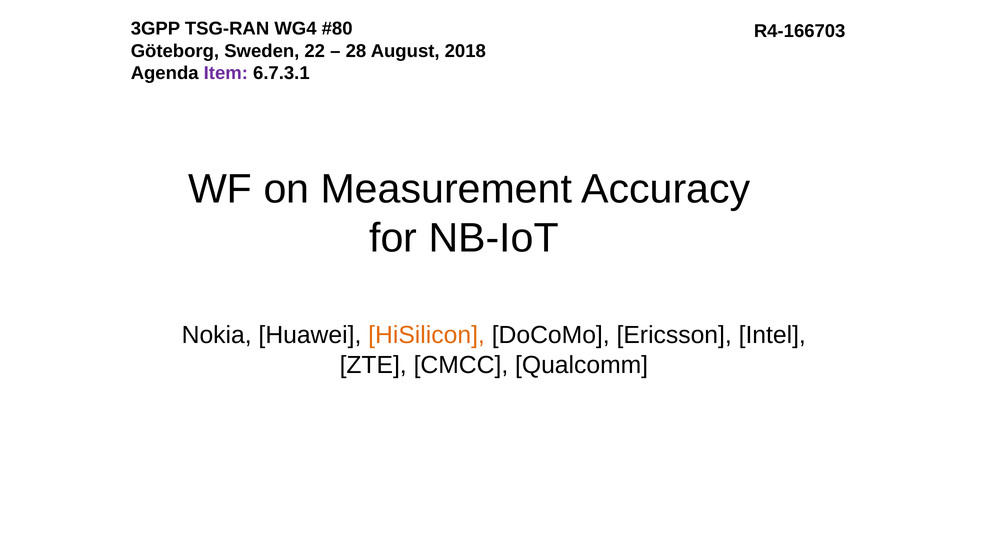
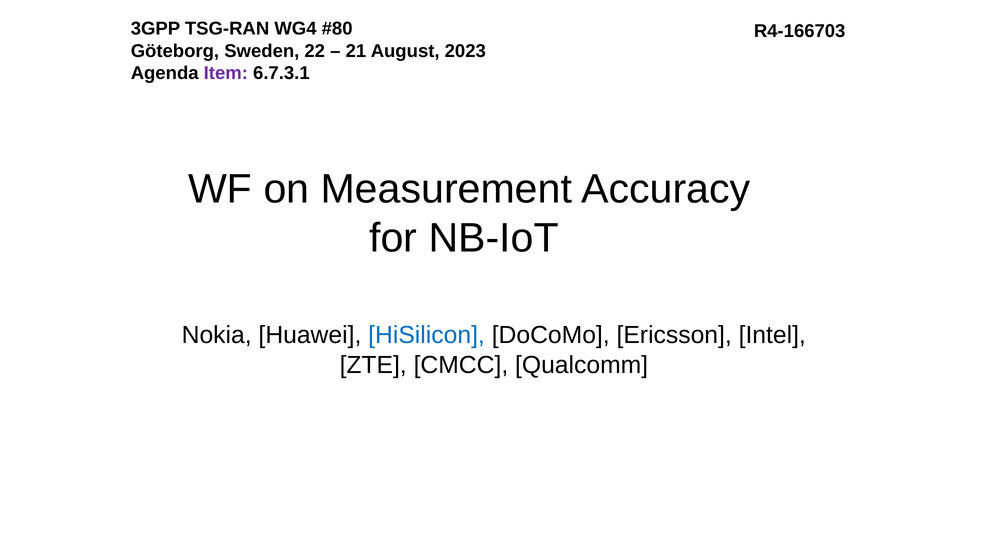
28: 28 -> 21
2018: 2018 -> 2023
HiSilicon colour: orange -> blue
